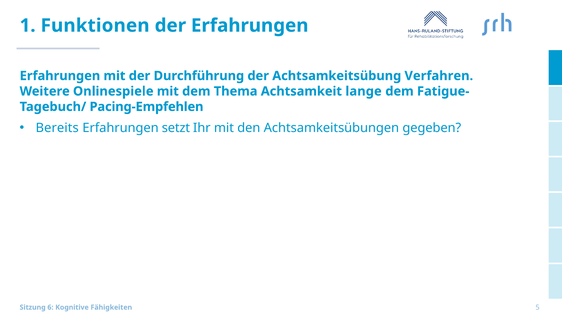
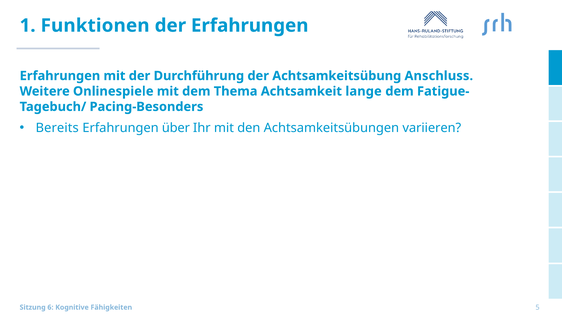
Verfahren: Verfahren -> Anschluss
Pacing-Empfehlen: Pacing-Empfehlen -> Pacing-Besonders
setzt: setzt -> über
gegeben: gegeben -> variieren
